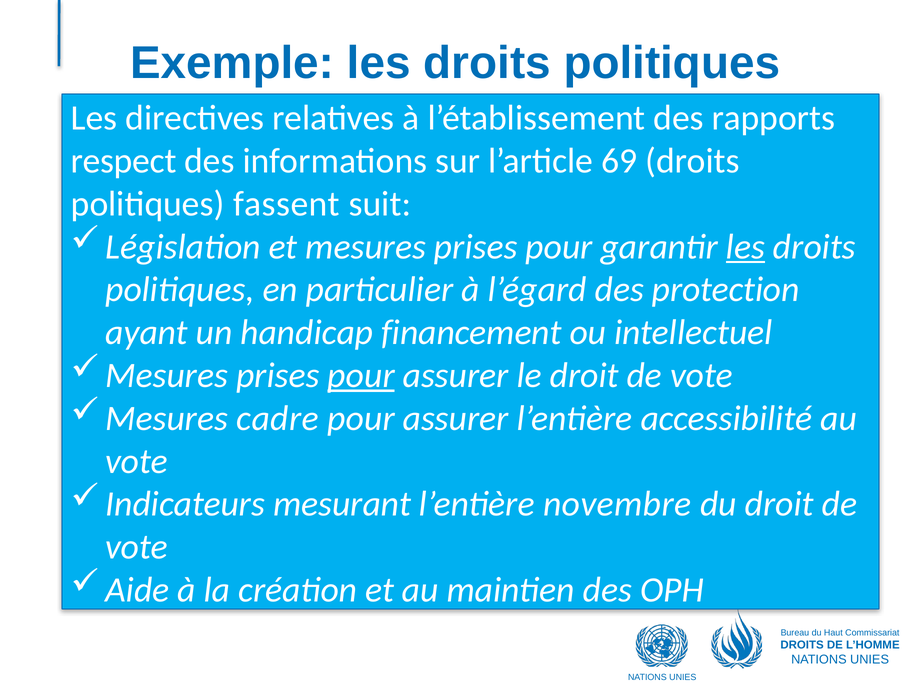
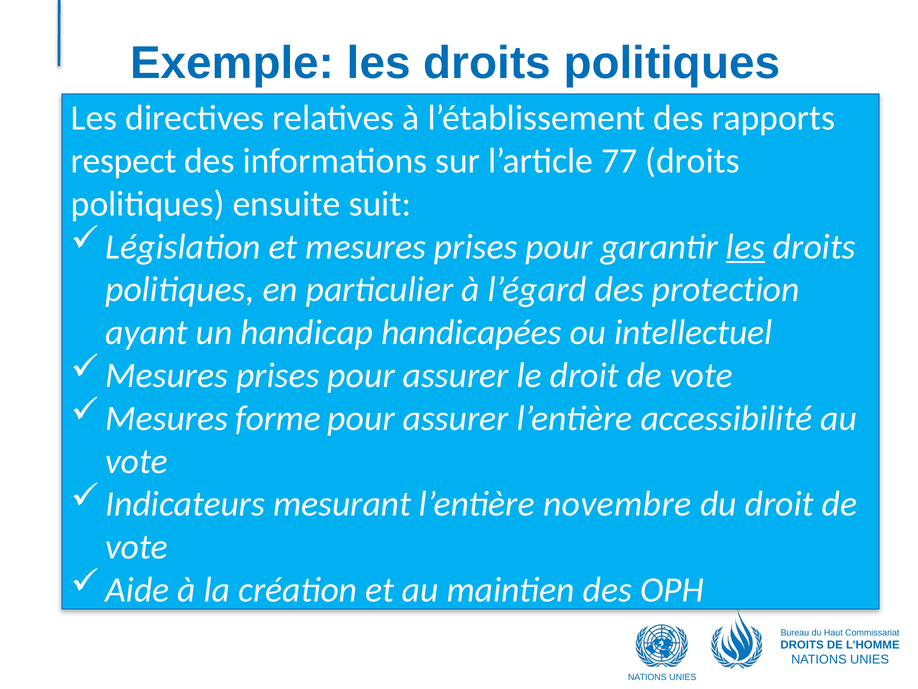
69: 69 -> 77
fassent: fassent -> ensuite
financement: financement -> handicapées
pour at (361, 375) underline: present -> none
cadre: cadre -> forme
